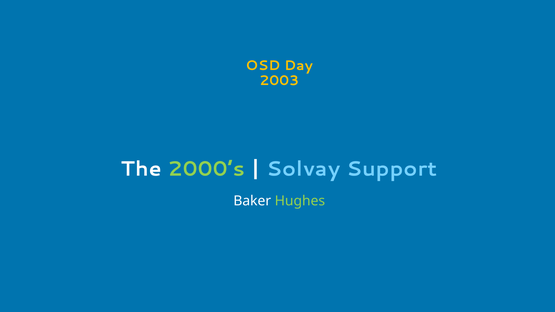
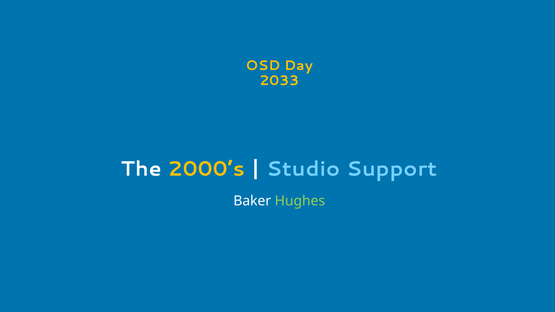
2003: 2003 -> 2033
2000’s colour: light green -> yellow
Solvay: Solvay -> Studio
